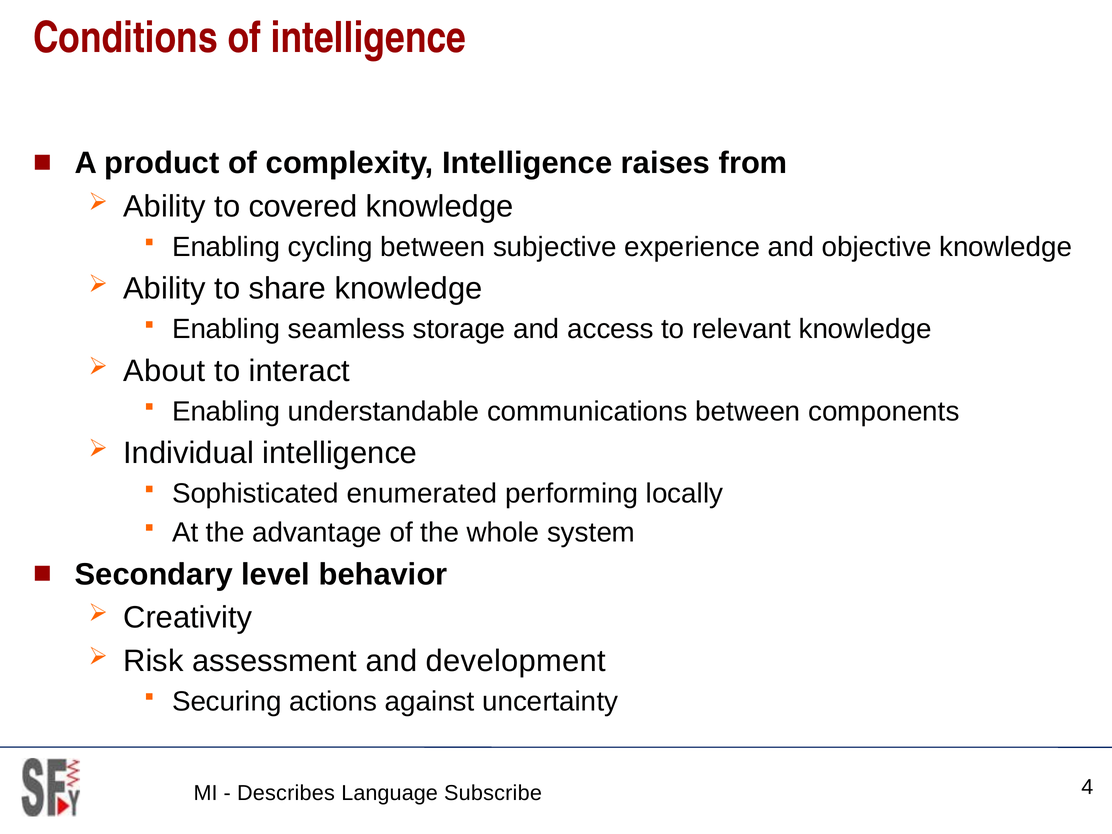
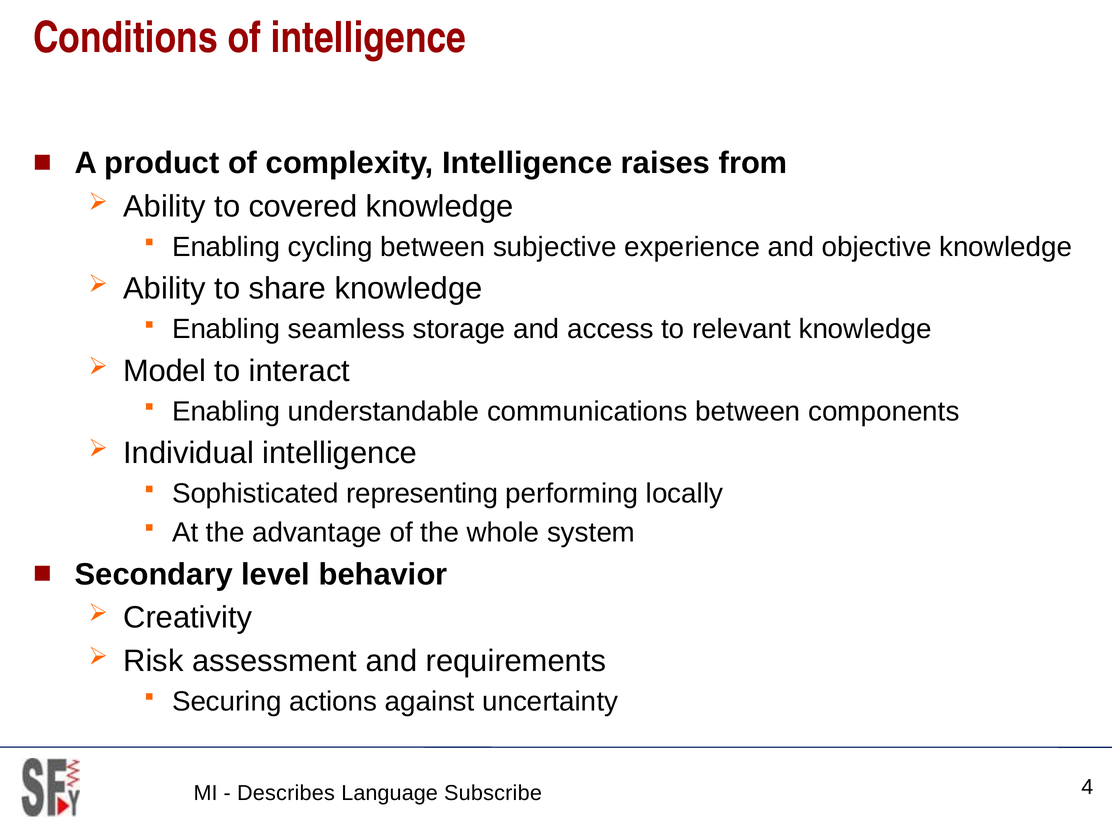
About: About -> Model
enumerated: enumerated -> representing
development: development -> requirements
